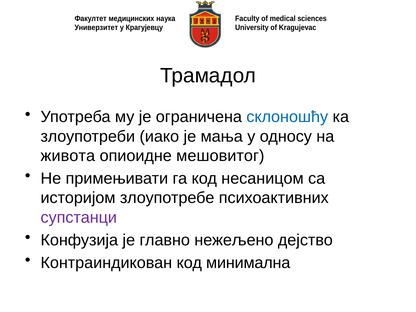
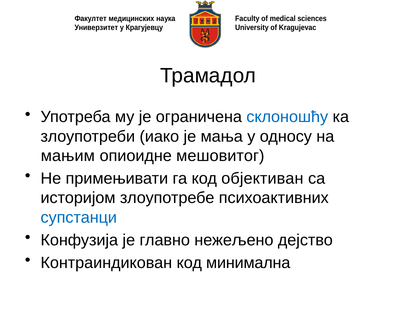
живота: живота -> мањим
несаницом: несаницом -> објективан
супстанци colour: purple -> blue
